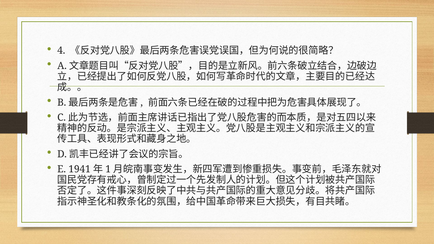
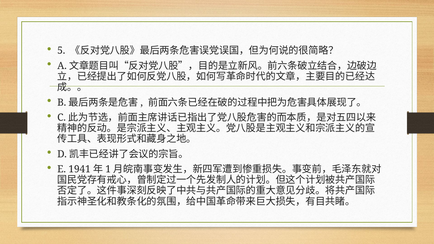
4: 4 -> 5
